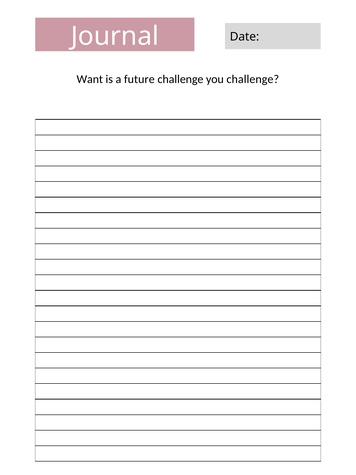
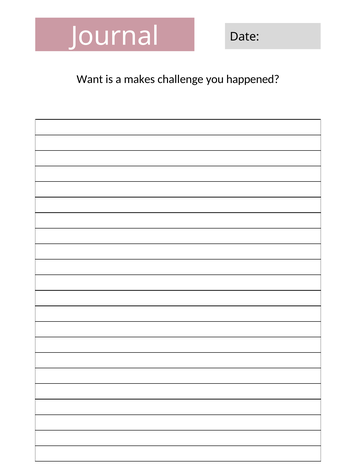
future: future -> makes
you challenge: challenge -> happened
